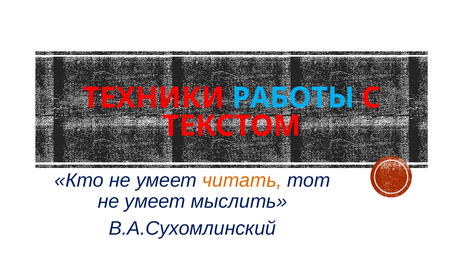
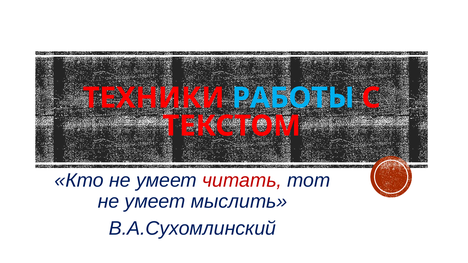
читать colour: orange -> red
